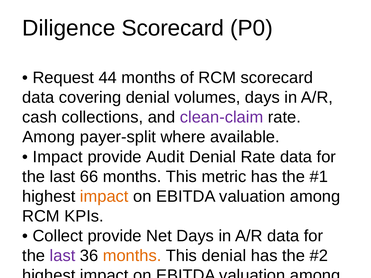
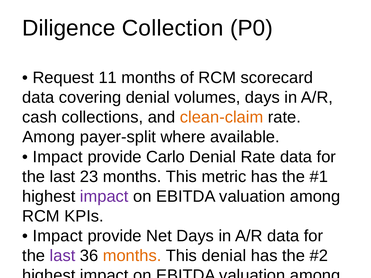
Diligence Scorecard: Scorecard -> Collection
44: 44 -> 11
clean-claim colour: purple -> orange
Audit: Audit -> Carlo
66: 66 -> 23
impact at (104, 197) colour: orange -> purple
Collect at (58, 236): Collect -> Impact
